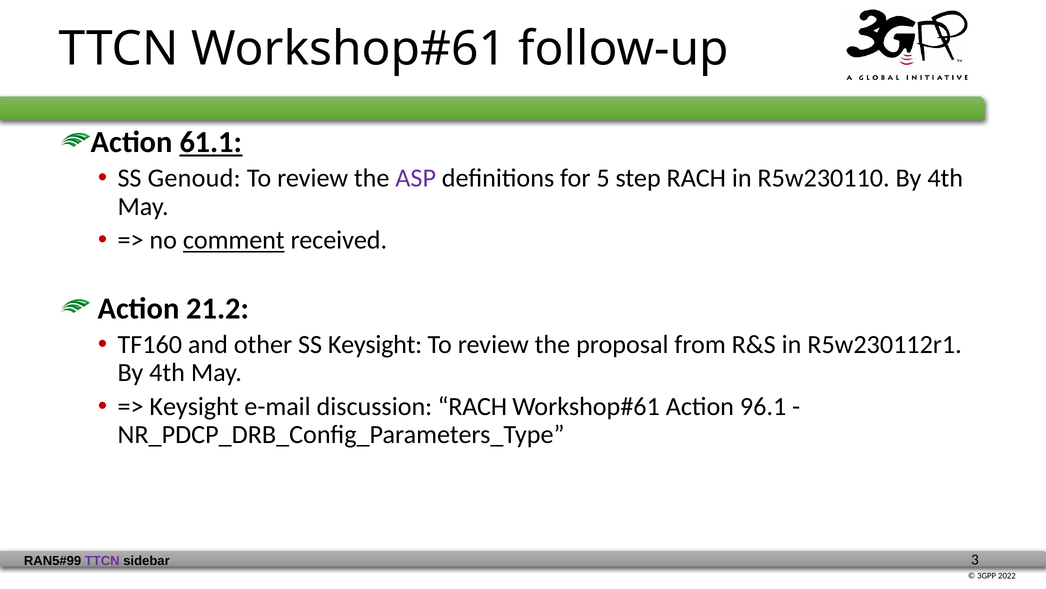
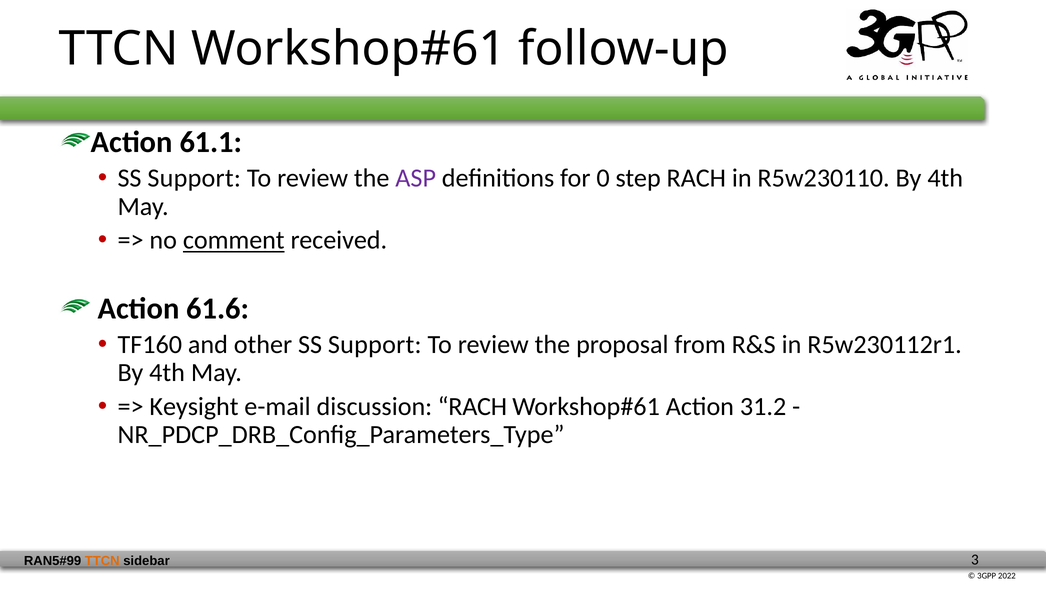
61.1 underline: present -> none
Genoud at (194, 178): Genoud -> Support
5: 5 -> 0
21.2: 21.2 -> 61.6
other SS Keysight: Keysight -> Support
96.1: 96.1 -> 31.2
TTCN at (102, 560) colour: purple -> orange
